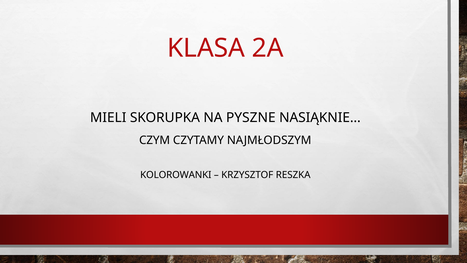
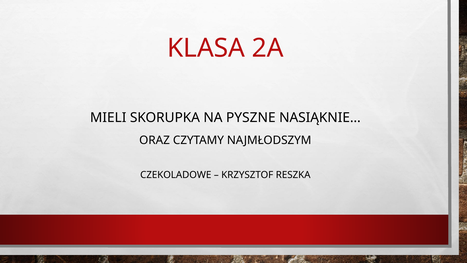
CZYM: CZYM -> ORAZ
KOLOROWANKI: KOLOROWANKI -> CZEKOLADOWE
